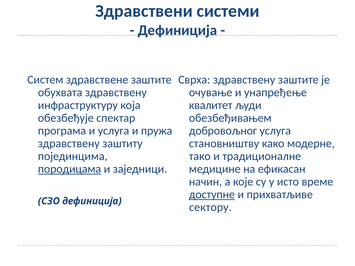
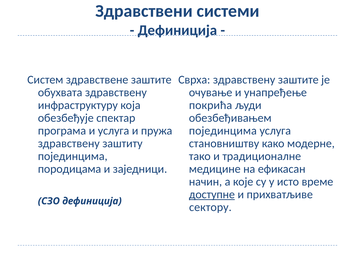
квалитет: квалитет -> покрића
добровољног at (223, 131): добровољног -> појединцима
породицама underline: present -> none
